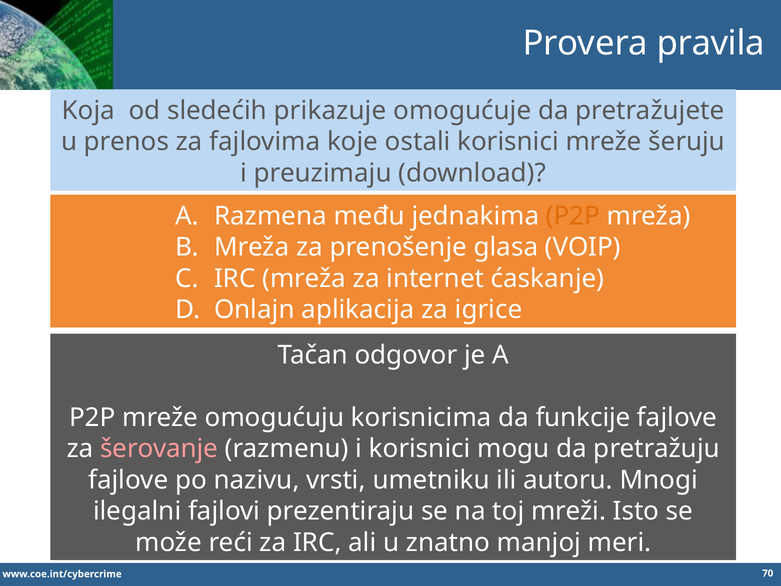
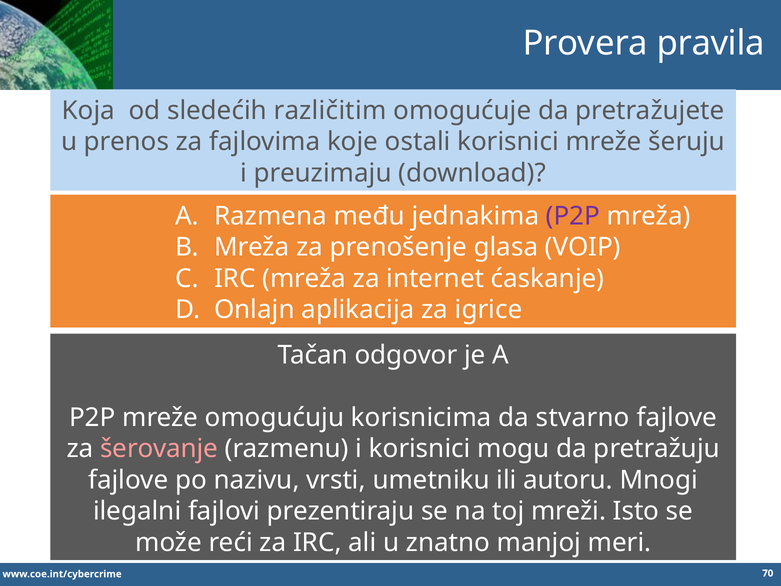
prikazuje: prikazuje -> različitim
P2P at (573, 216) colour: orange -> purple
funkcije: funkcije -> stvarno
